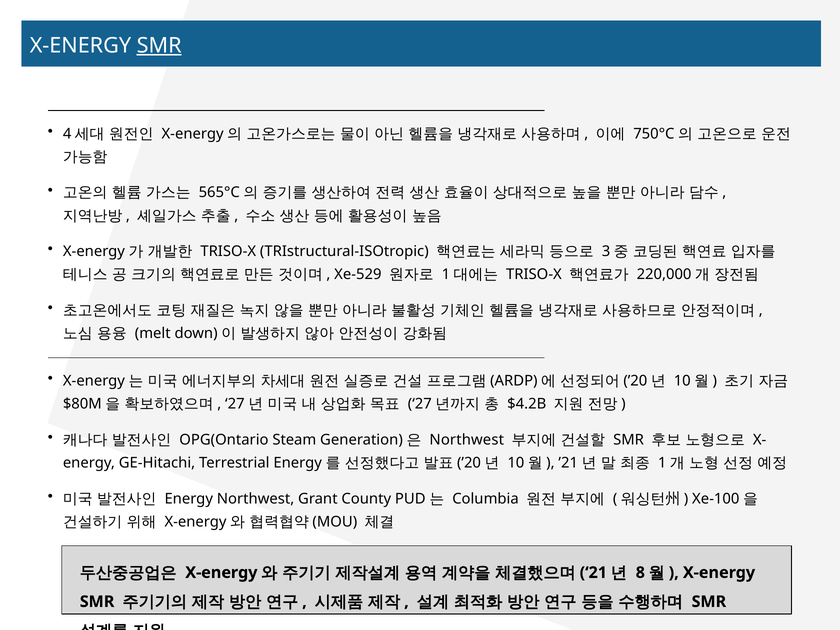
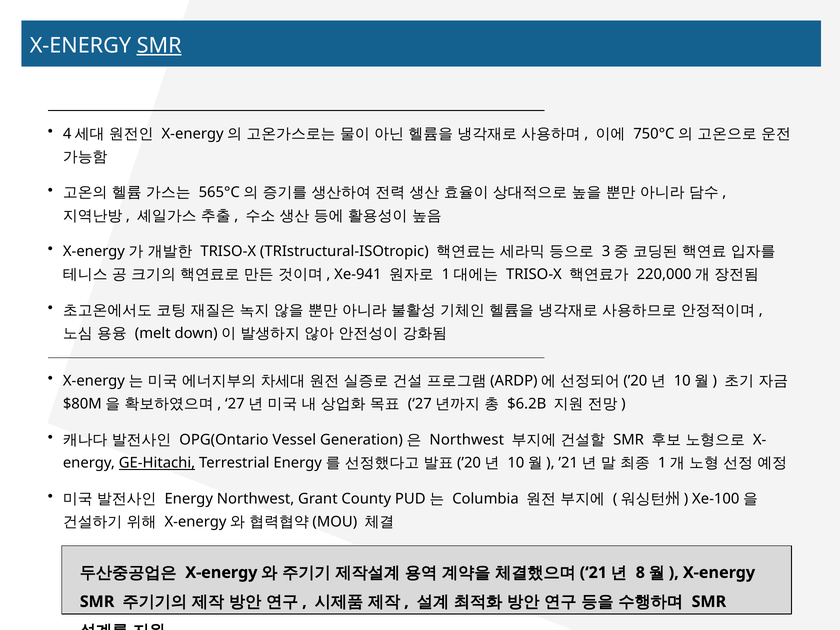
Xe-529: Xe-529 -> Xe-941
$4.2B: $4.2B -> $6.2B
Steam: Steam -> Vessel
GE-Hitachi underline: none -> present
